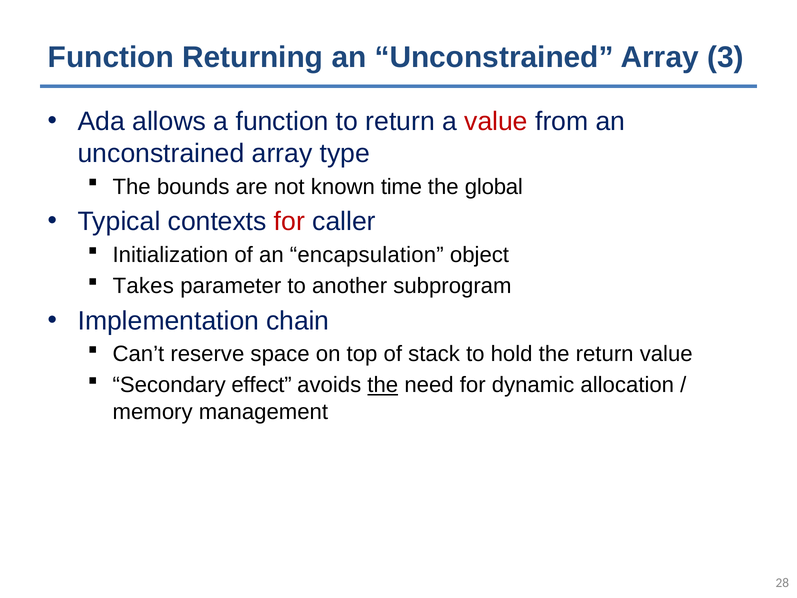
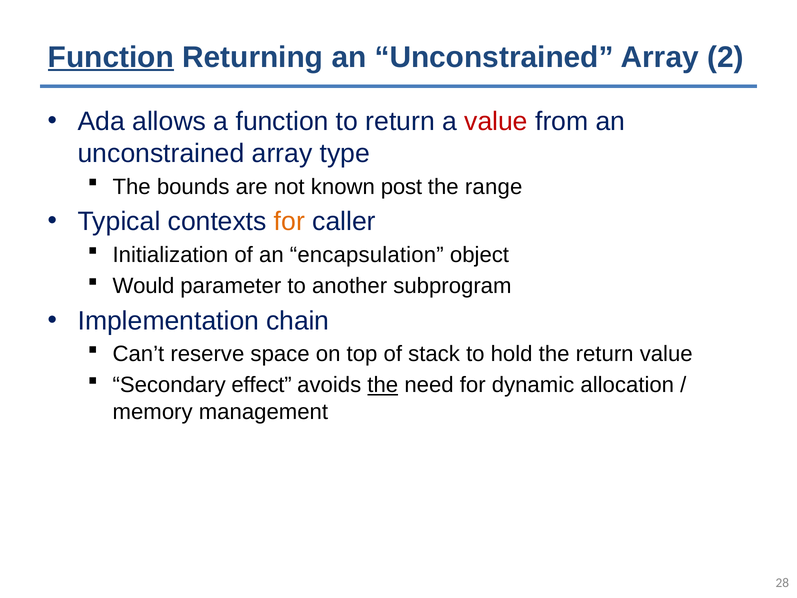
Function at (111, 57) underline: none -> present
3: 3 -> 2
time: time -> post
global: global -> range
for at (289, 221) colour: red -> orange
Takes: Takes -> Would
